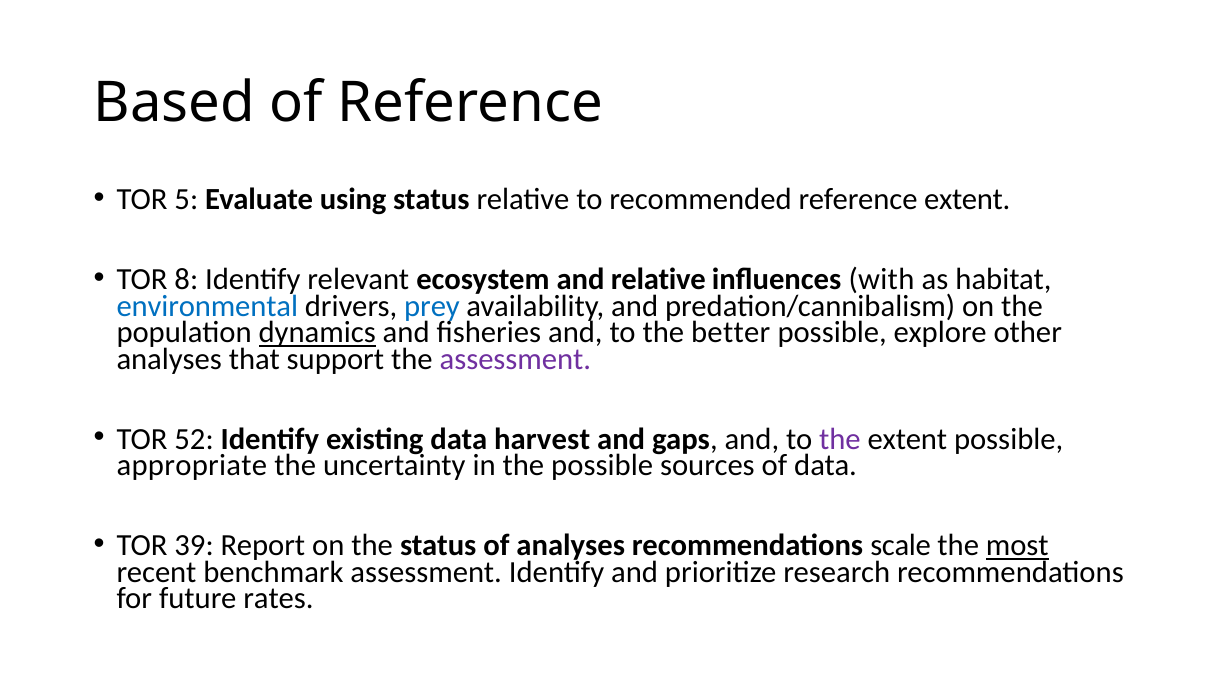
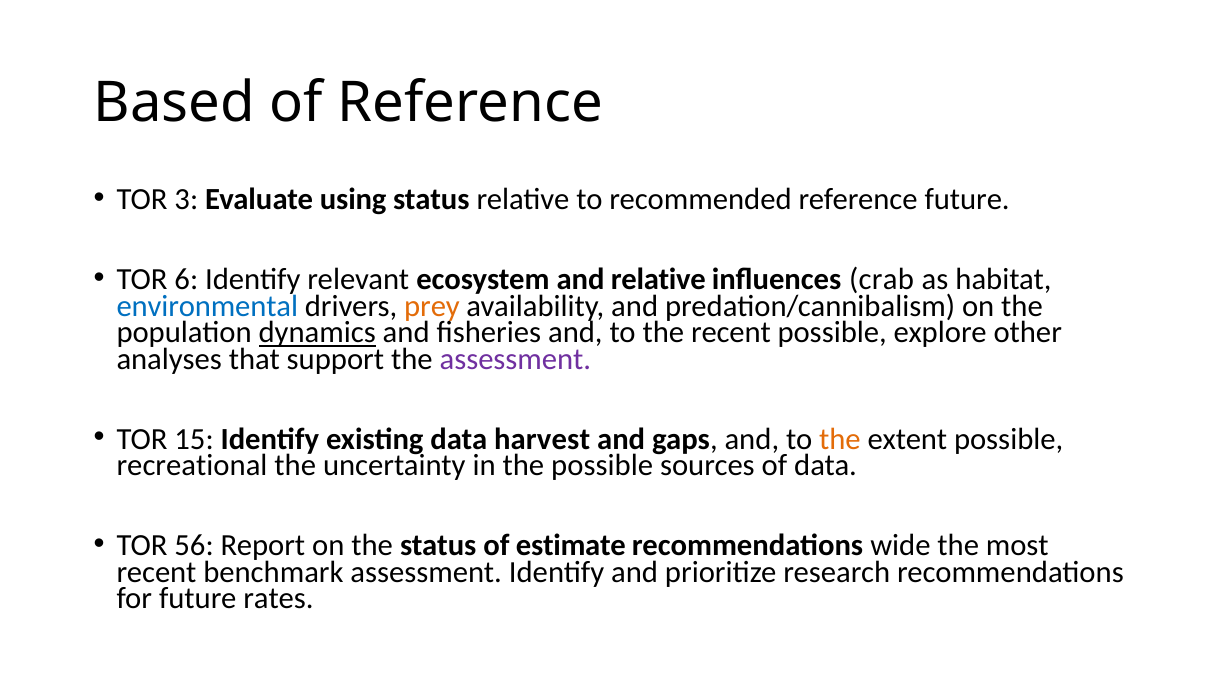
5: 5 -> 3
reference extent: extent -> future
8: 8 -> 6
with: with -> crab
prey colour: blue -> orange
the better: better -> recent
52: 52 -> 15
the at (840, 439) colour: purple -> orange
appropriate: appropriate -> recreational
39: 39 -> 56
of analyses: analyses -> estimate
scale: scale -> wide
most underline: present -> none
